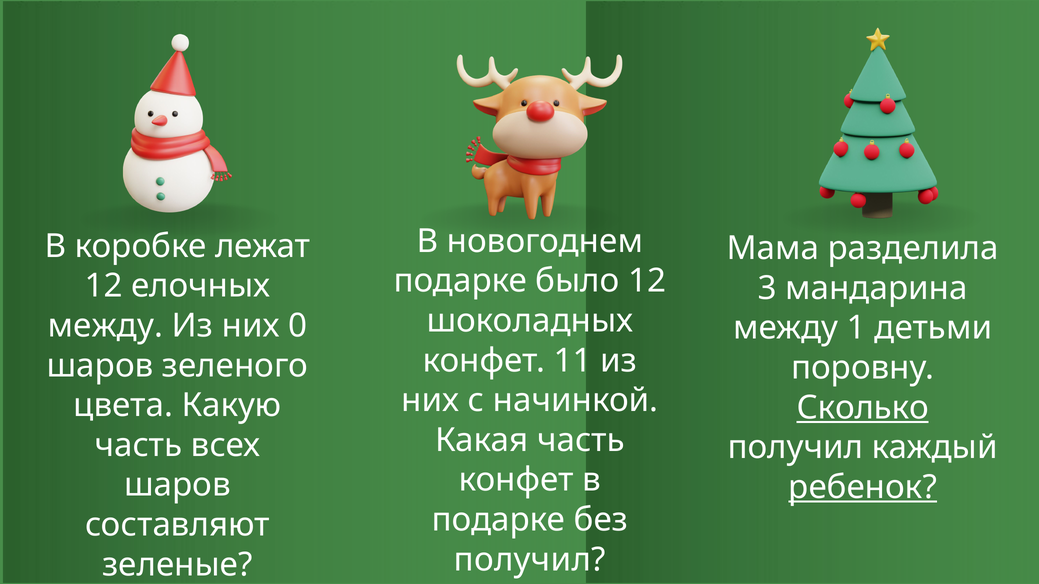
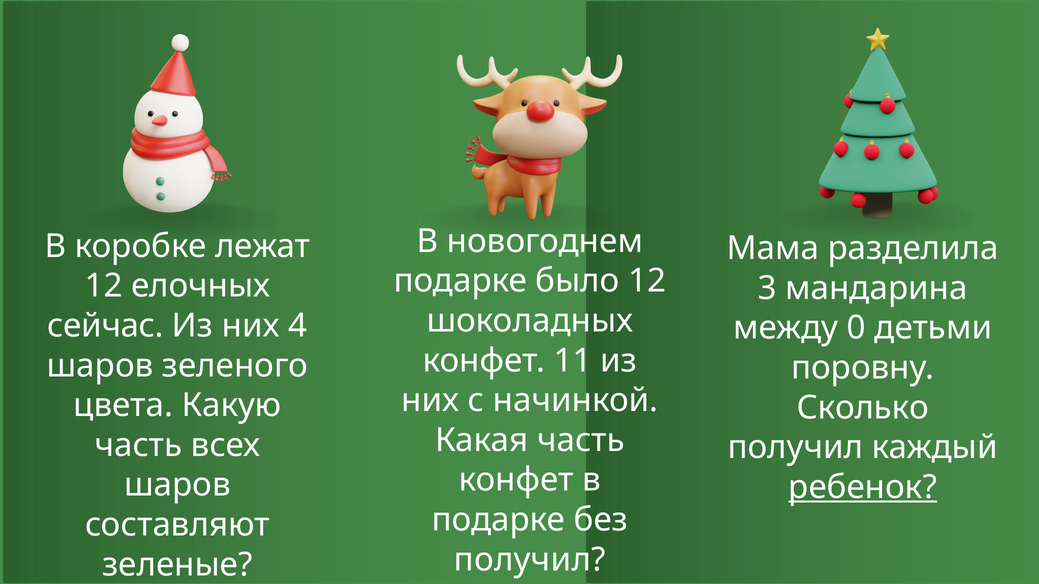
между at (105, 326): между -> сейчас
0: 0 -> 4
1: 1 -> 0
Сколько underline: present -> none
